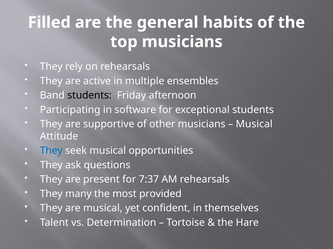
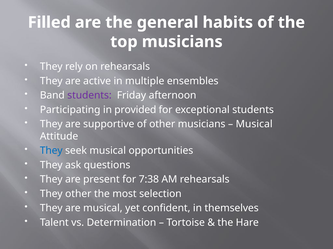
students at (89, 96) colour: black -> purple
software: software -> provided
7:37: 7:37 -> 7:38
They many: many -> other
provided: provided -> selection
